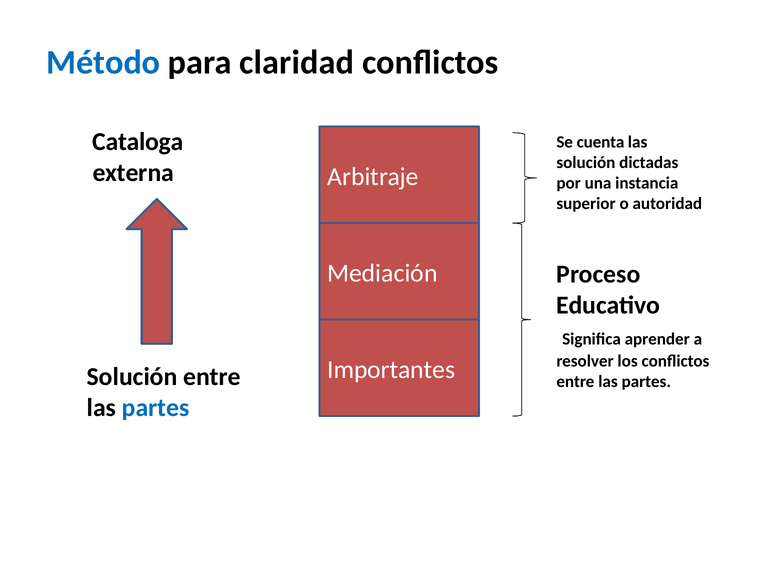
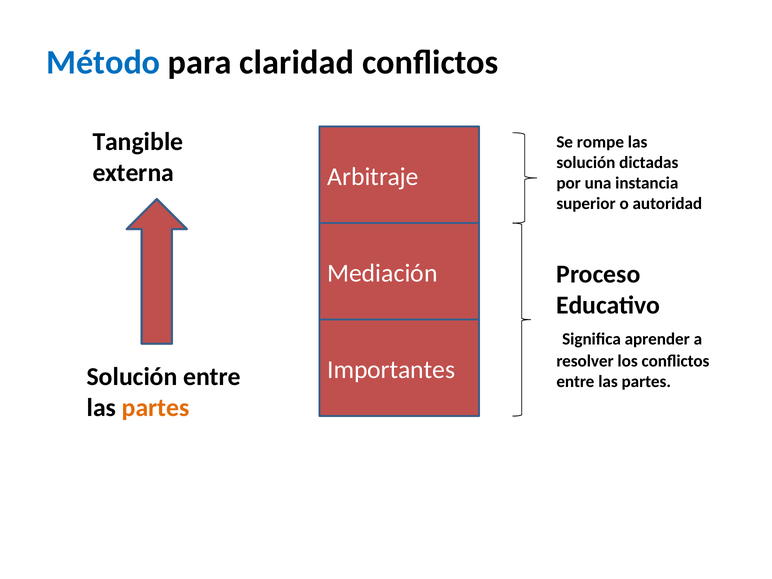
Cataloga: Cataloga -> Tangible
cuenta: cuenta -> rompe
partes at (156, 408) colour: blue -> orange
